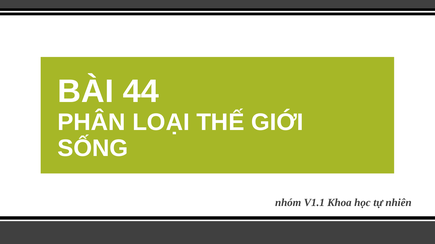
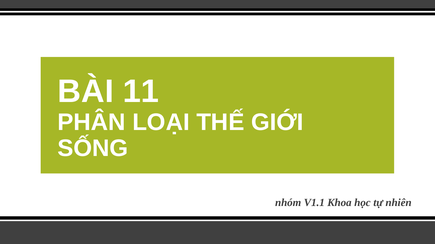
44: 44 -> 11
